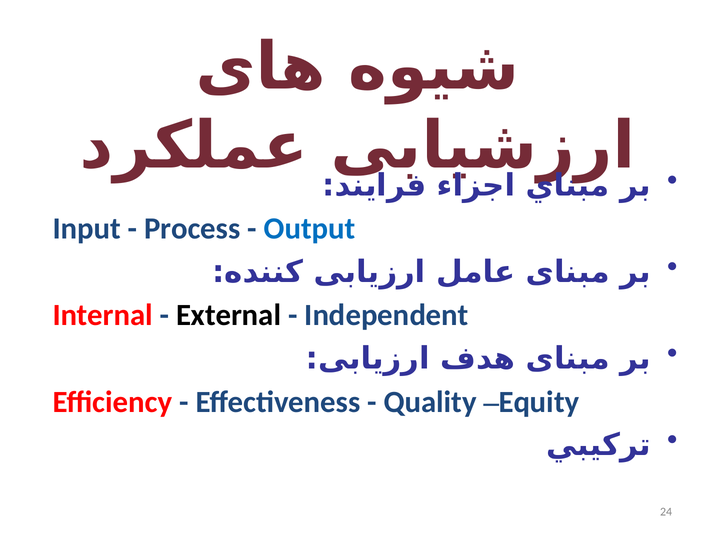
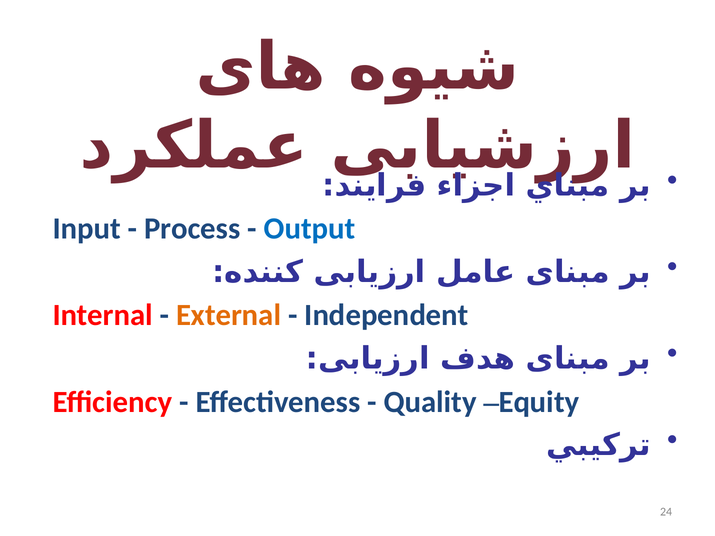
External colour: black -> orange
